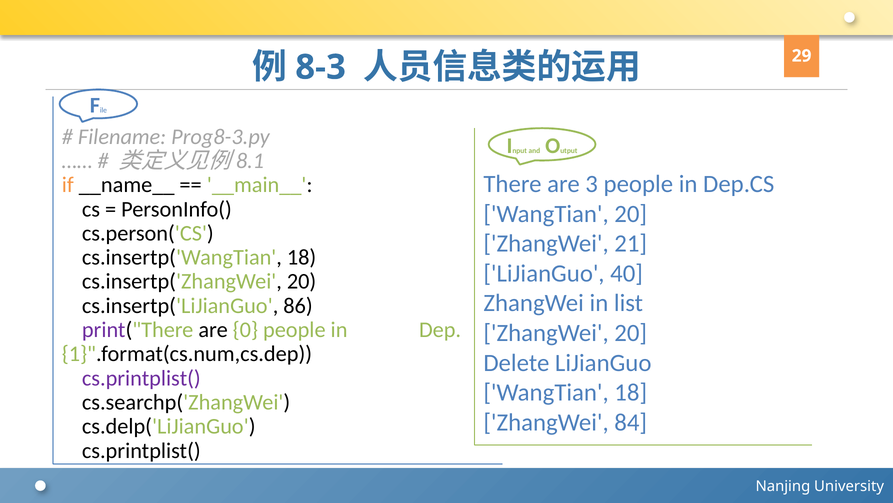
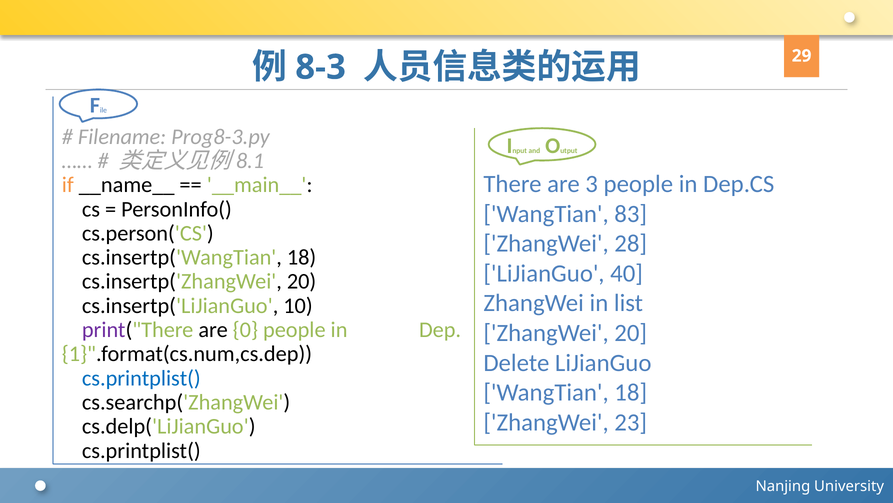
WangTian 20: 20 -> 83
21: 21 -> 28
86: 86 -> 10
cs.printplist( at (141, 378) colour: purple -> blue
84: 84 -> 23
